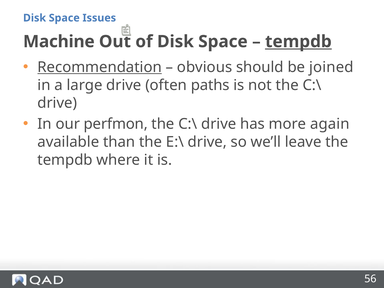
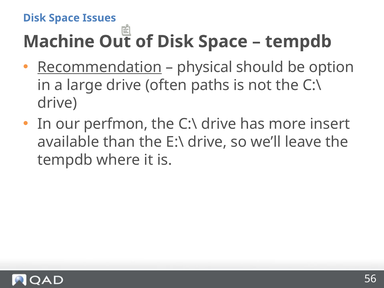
tempdb at (298, 42) underline: present -> none
obvious: obvious -> physical
joined: joined -> option
again: again -> insert
